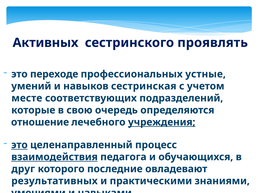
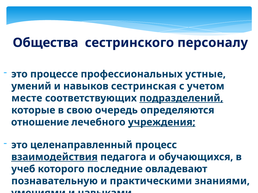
Активных: Активных -> Общества
проявлять: проявлять -> персоналу
переходе: переходе -> процессе
подразделений underline: none -> present
это at (19, 145) underline: present -> none
друг: друг -> учеб
результативных: результативных -> познавательную
